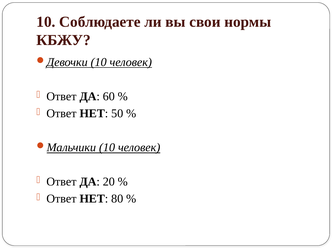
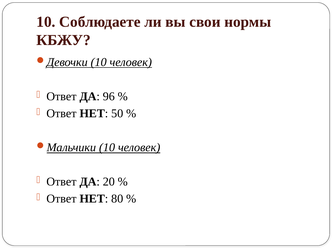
60: 60 -> 96
